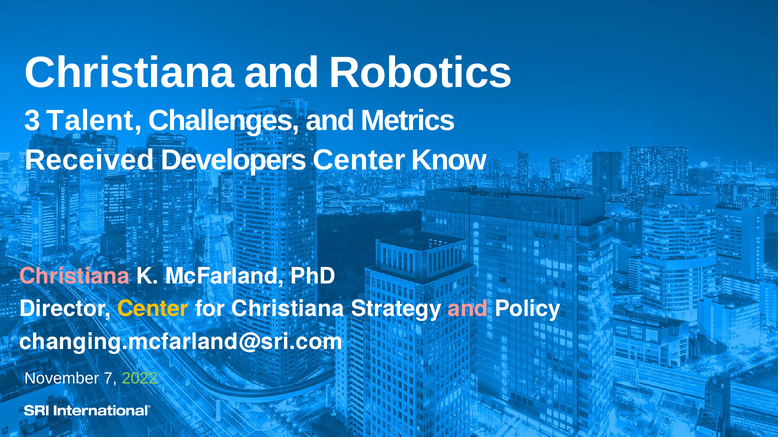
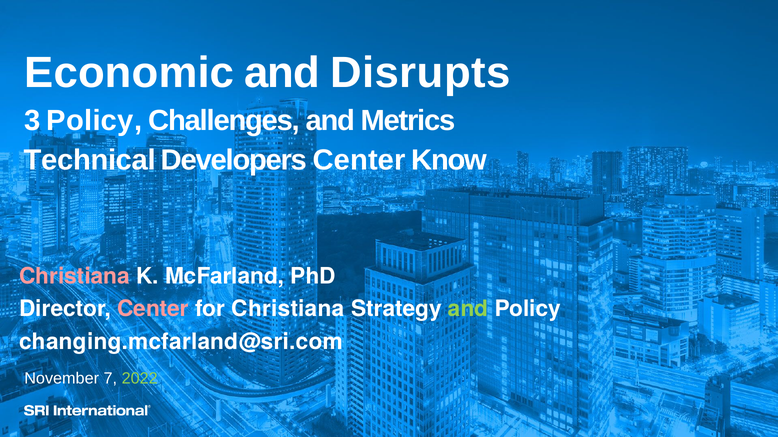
Christiana at (130, 73): Christiana -> Economic
Robotics: Robotics -> Disrupts
3 Talent: Talent -> Policy
Received: Received -> Technical
Center at (153, 309) colour: yellow -> pink
and at (468, 309) colour: pink -> light green
